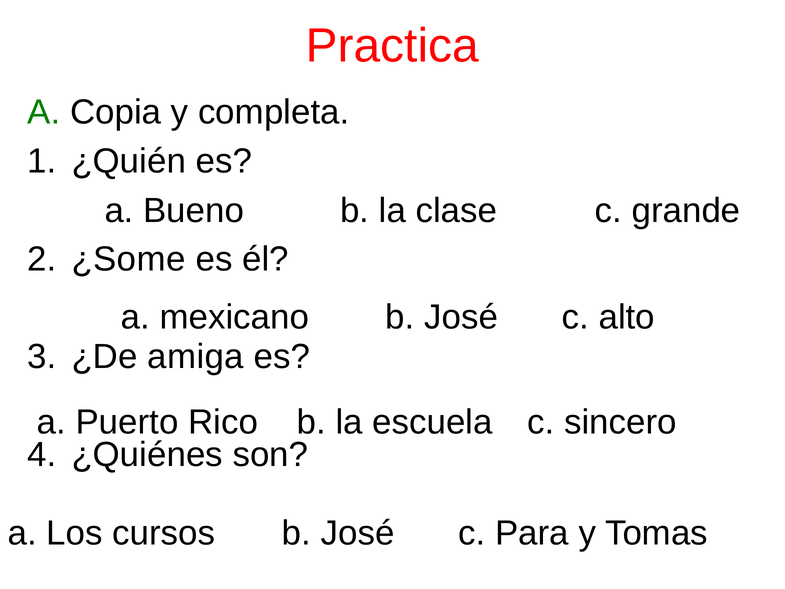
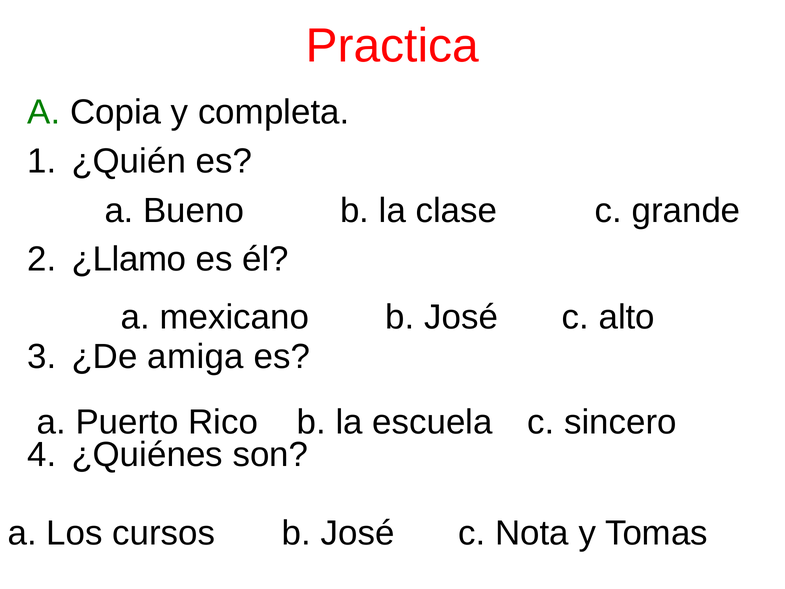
¿Some: ¿Some -> ¿Llamo
Para: Para -> Nota
